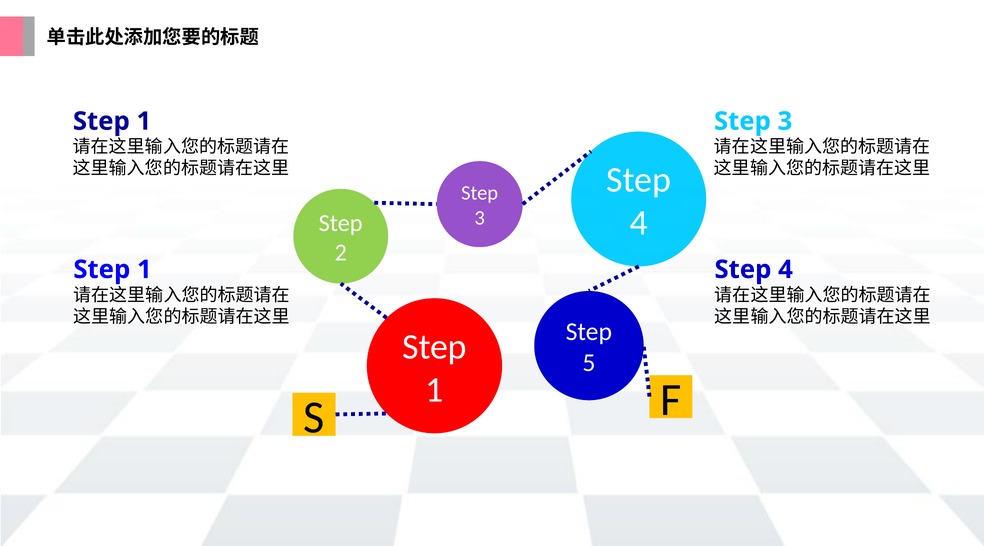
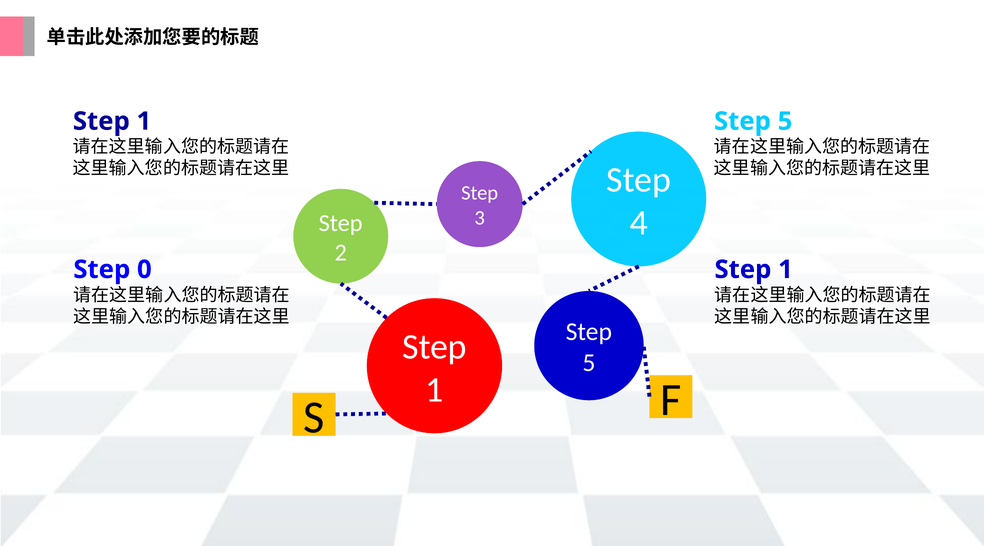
3 at (785, 121): 3 -> 5
1 at (144, 270): 1 -> 0
4 at (785, 270): 4 -> 1
